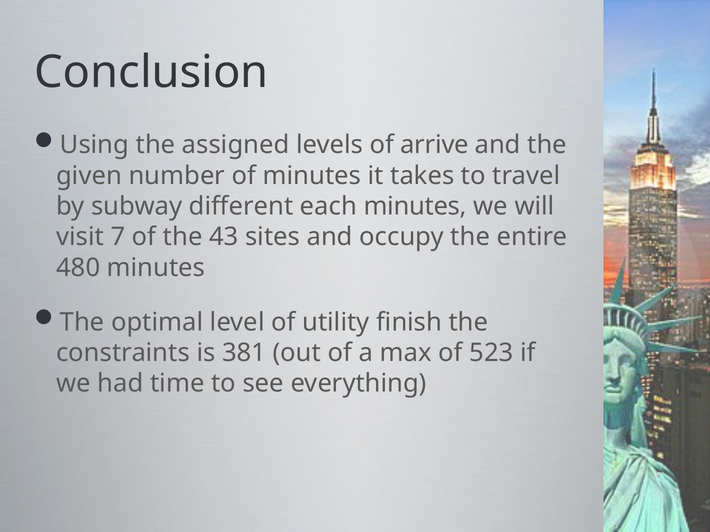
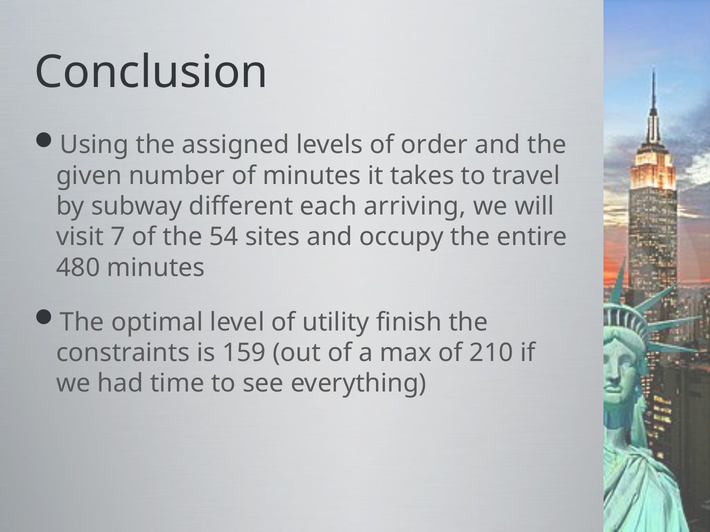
arrive: arrive -> order
each minutes: minutes -> arriving
43: 43 -> 54
381: 381 -> 159
523: 523 -> 210
